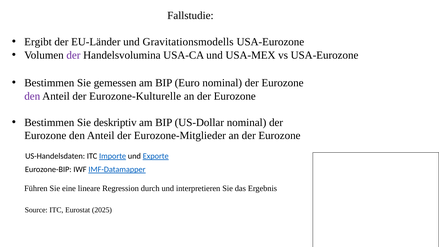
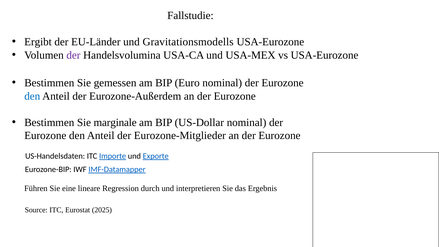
den at (32, 96) colour: purple -> blue
Eurozone-Kulturelle: Eurozone-Kulturelle -> Eurozone-Außerdem
deskriptiv: deskriptiv -> marginale
